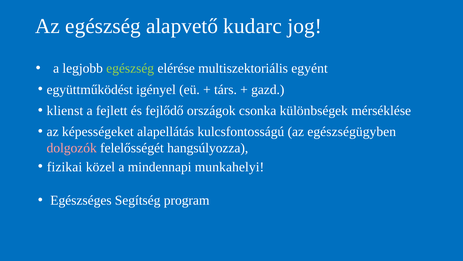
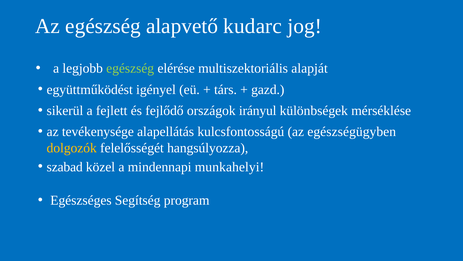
egyént: egyént -> alapját
klienst: klienst -> sikerül
csonka: csonka -> irányul
képességeket: képességeket -> tevékenysége
dolgozók colour: pink -> yellow
fizikai: fizikai -> szabad
